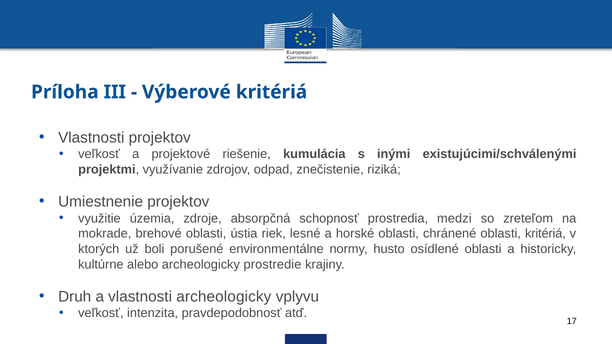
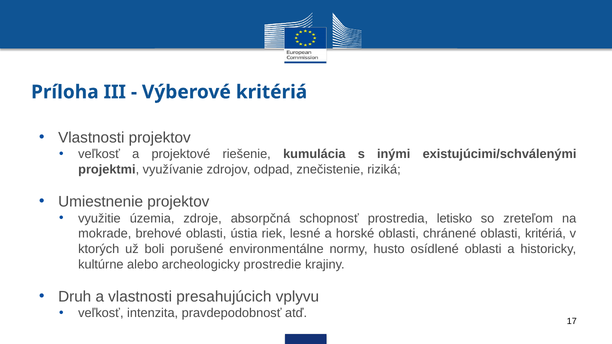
medzi: medzi -> letisko
vlastnosti archeologicky: archeologicky -> presahujúcich
